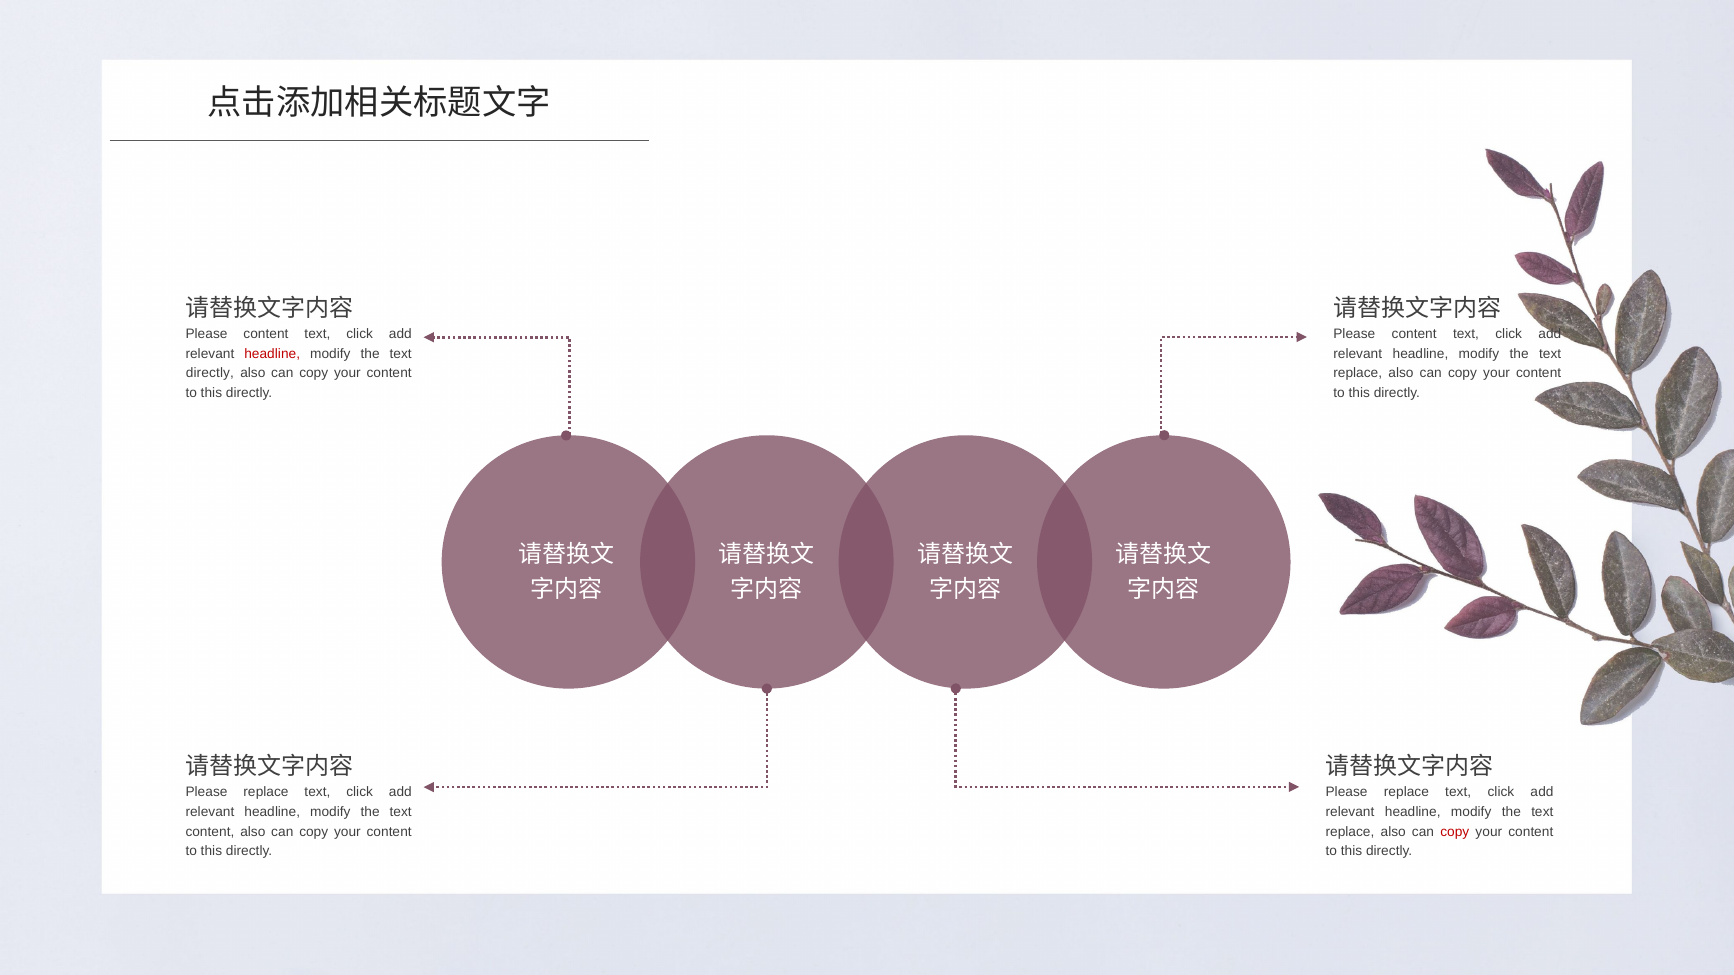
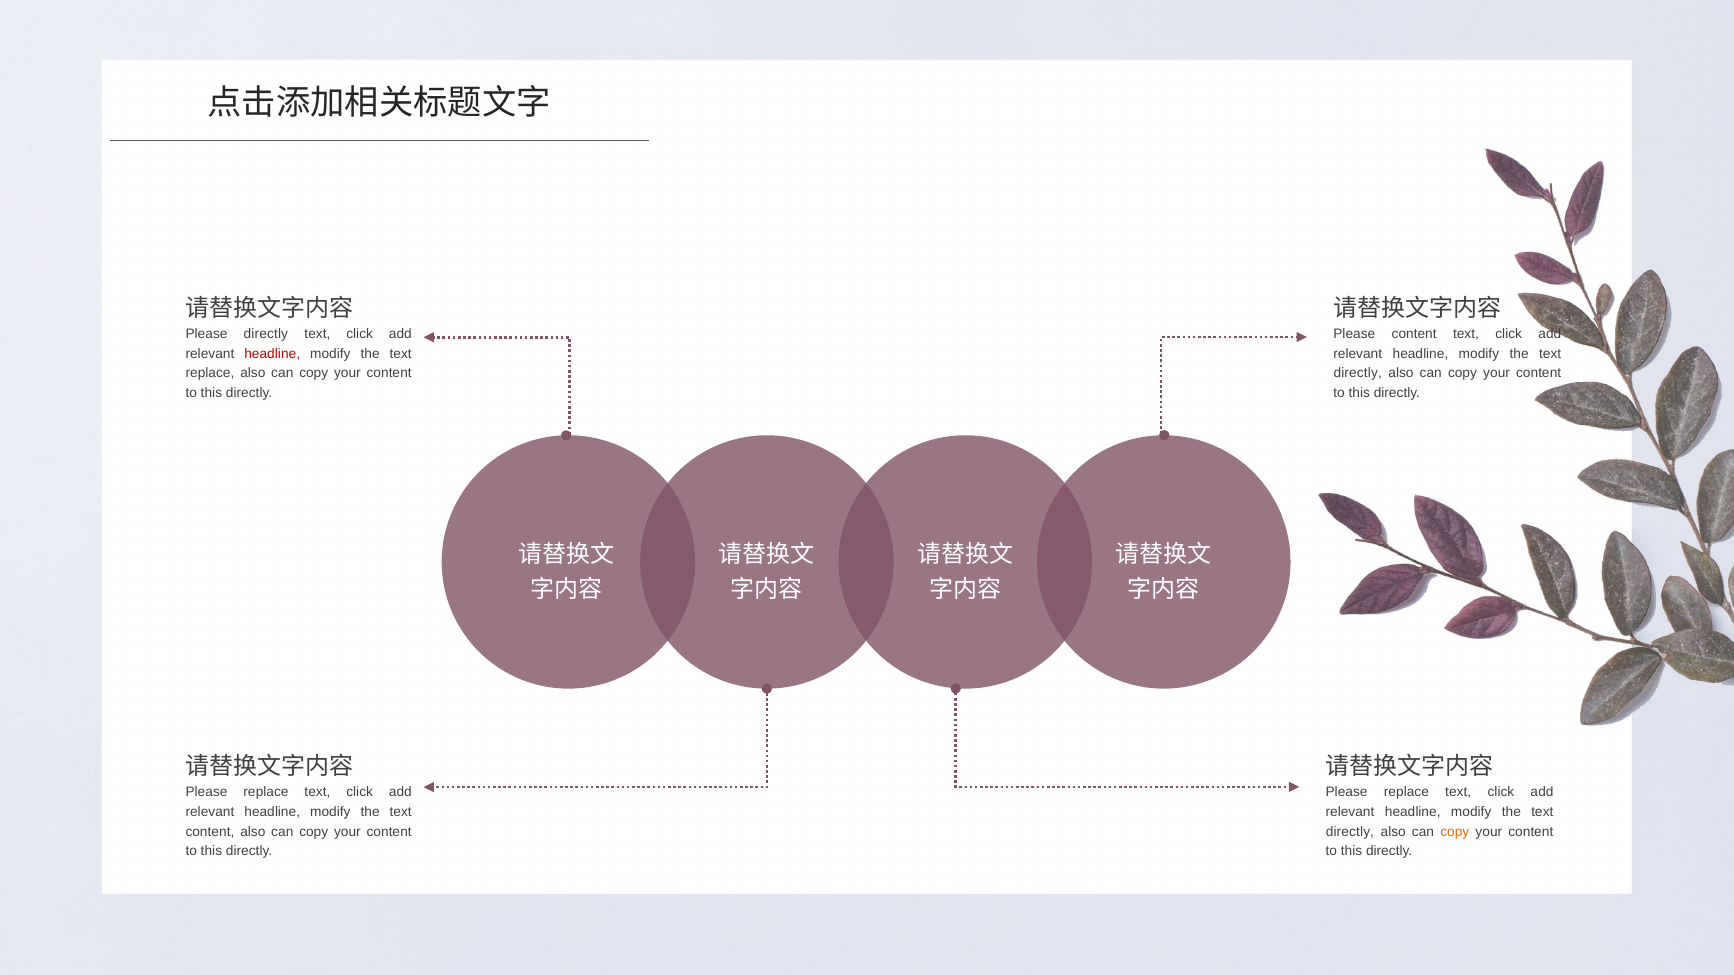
content at (266, 334): content -> directly
directly at (210, 373): directly -> replace
replace at (1358, 373): replace -> directly
replace at (1350, 832): replace -> directly
copy at (1455, 832) colour: red -> orange
